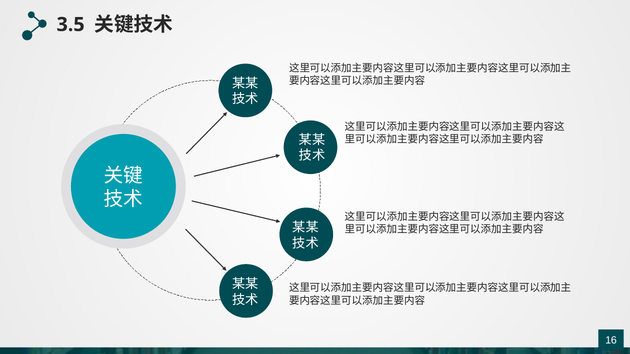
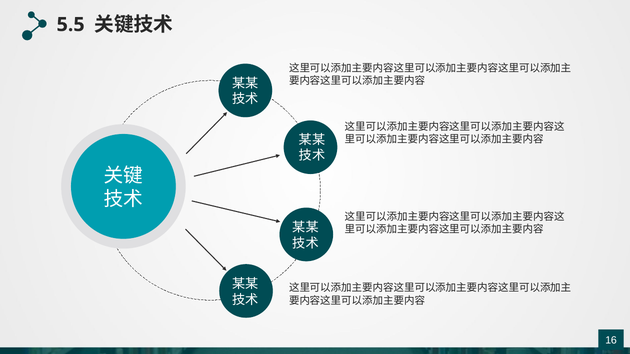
3.5: 3.5 -> 5.5
